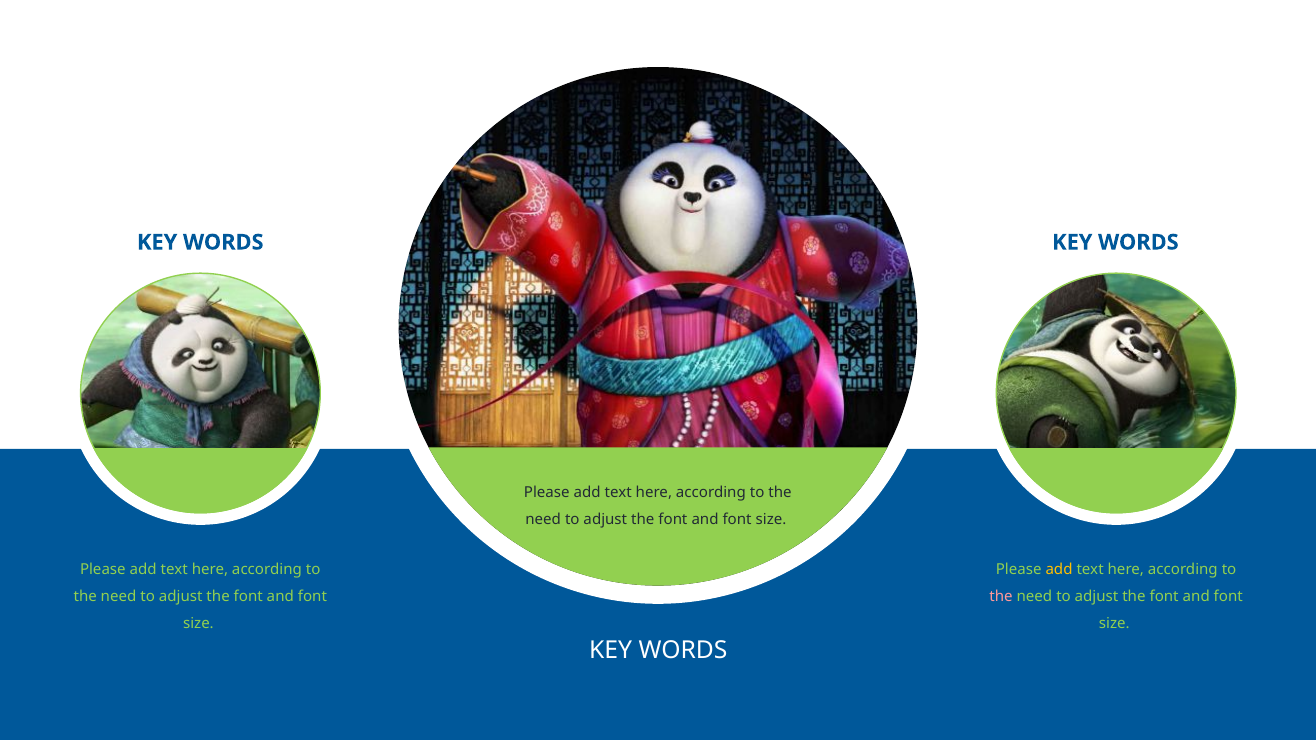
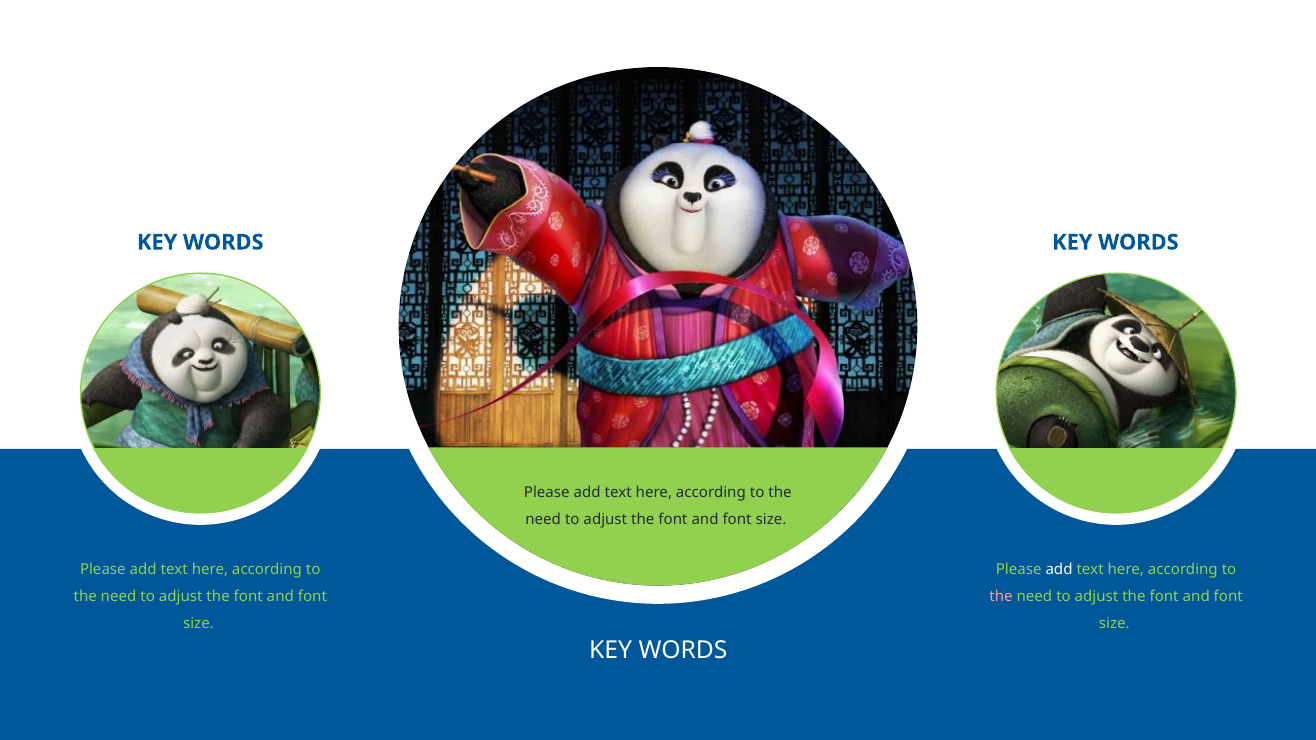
add at (1059, 570) colour: yellow -> white
